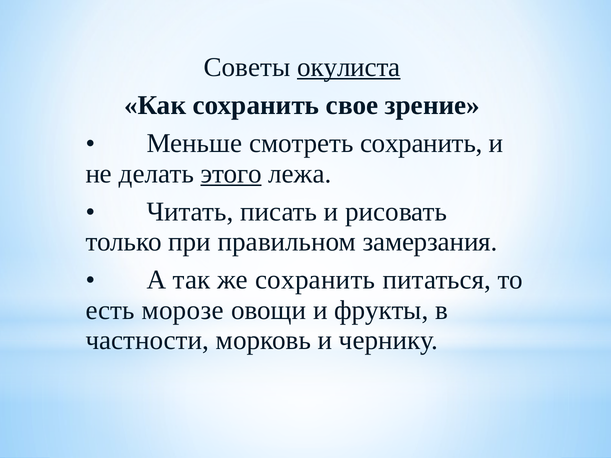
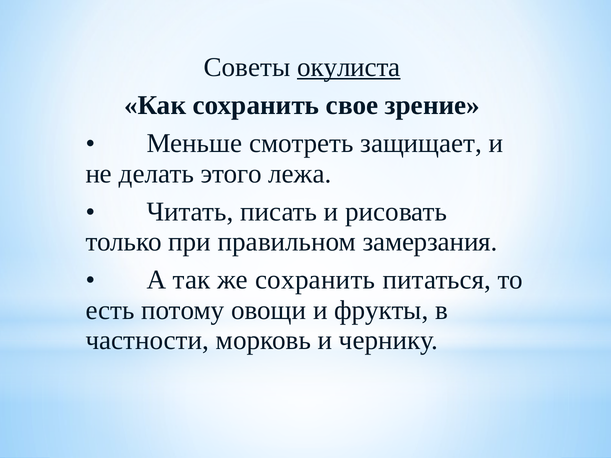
смотреть сохранить: сохранить -> защищает
этого underline: present -> none
морозе: морозе -> потому
